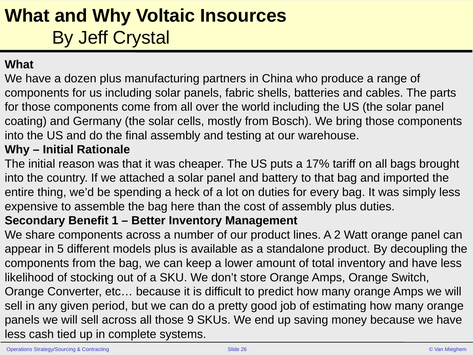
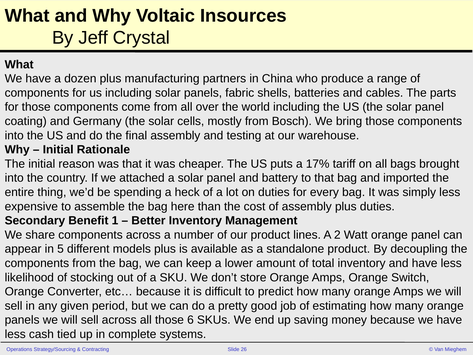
9: 9 -> 6
